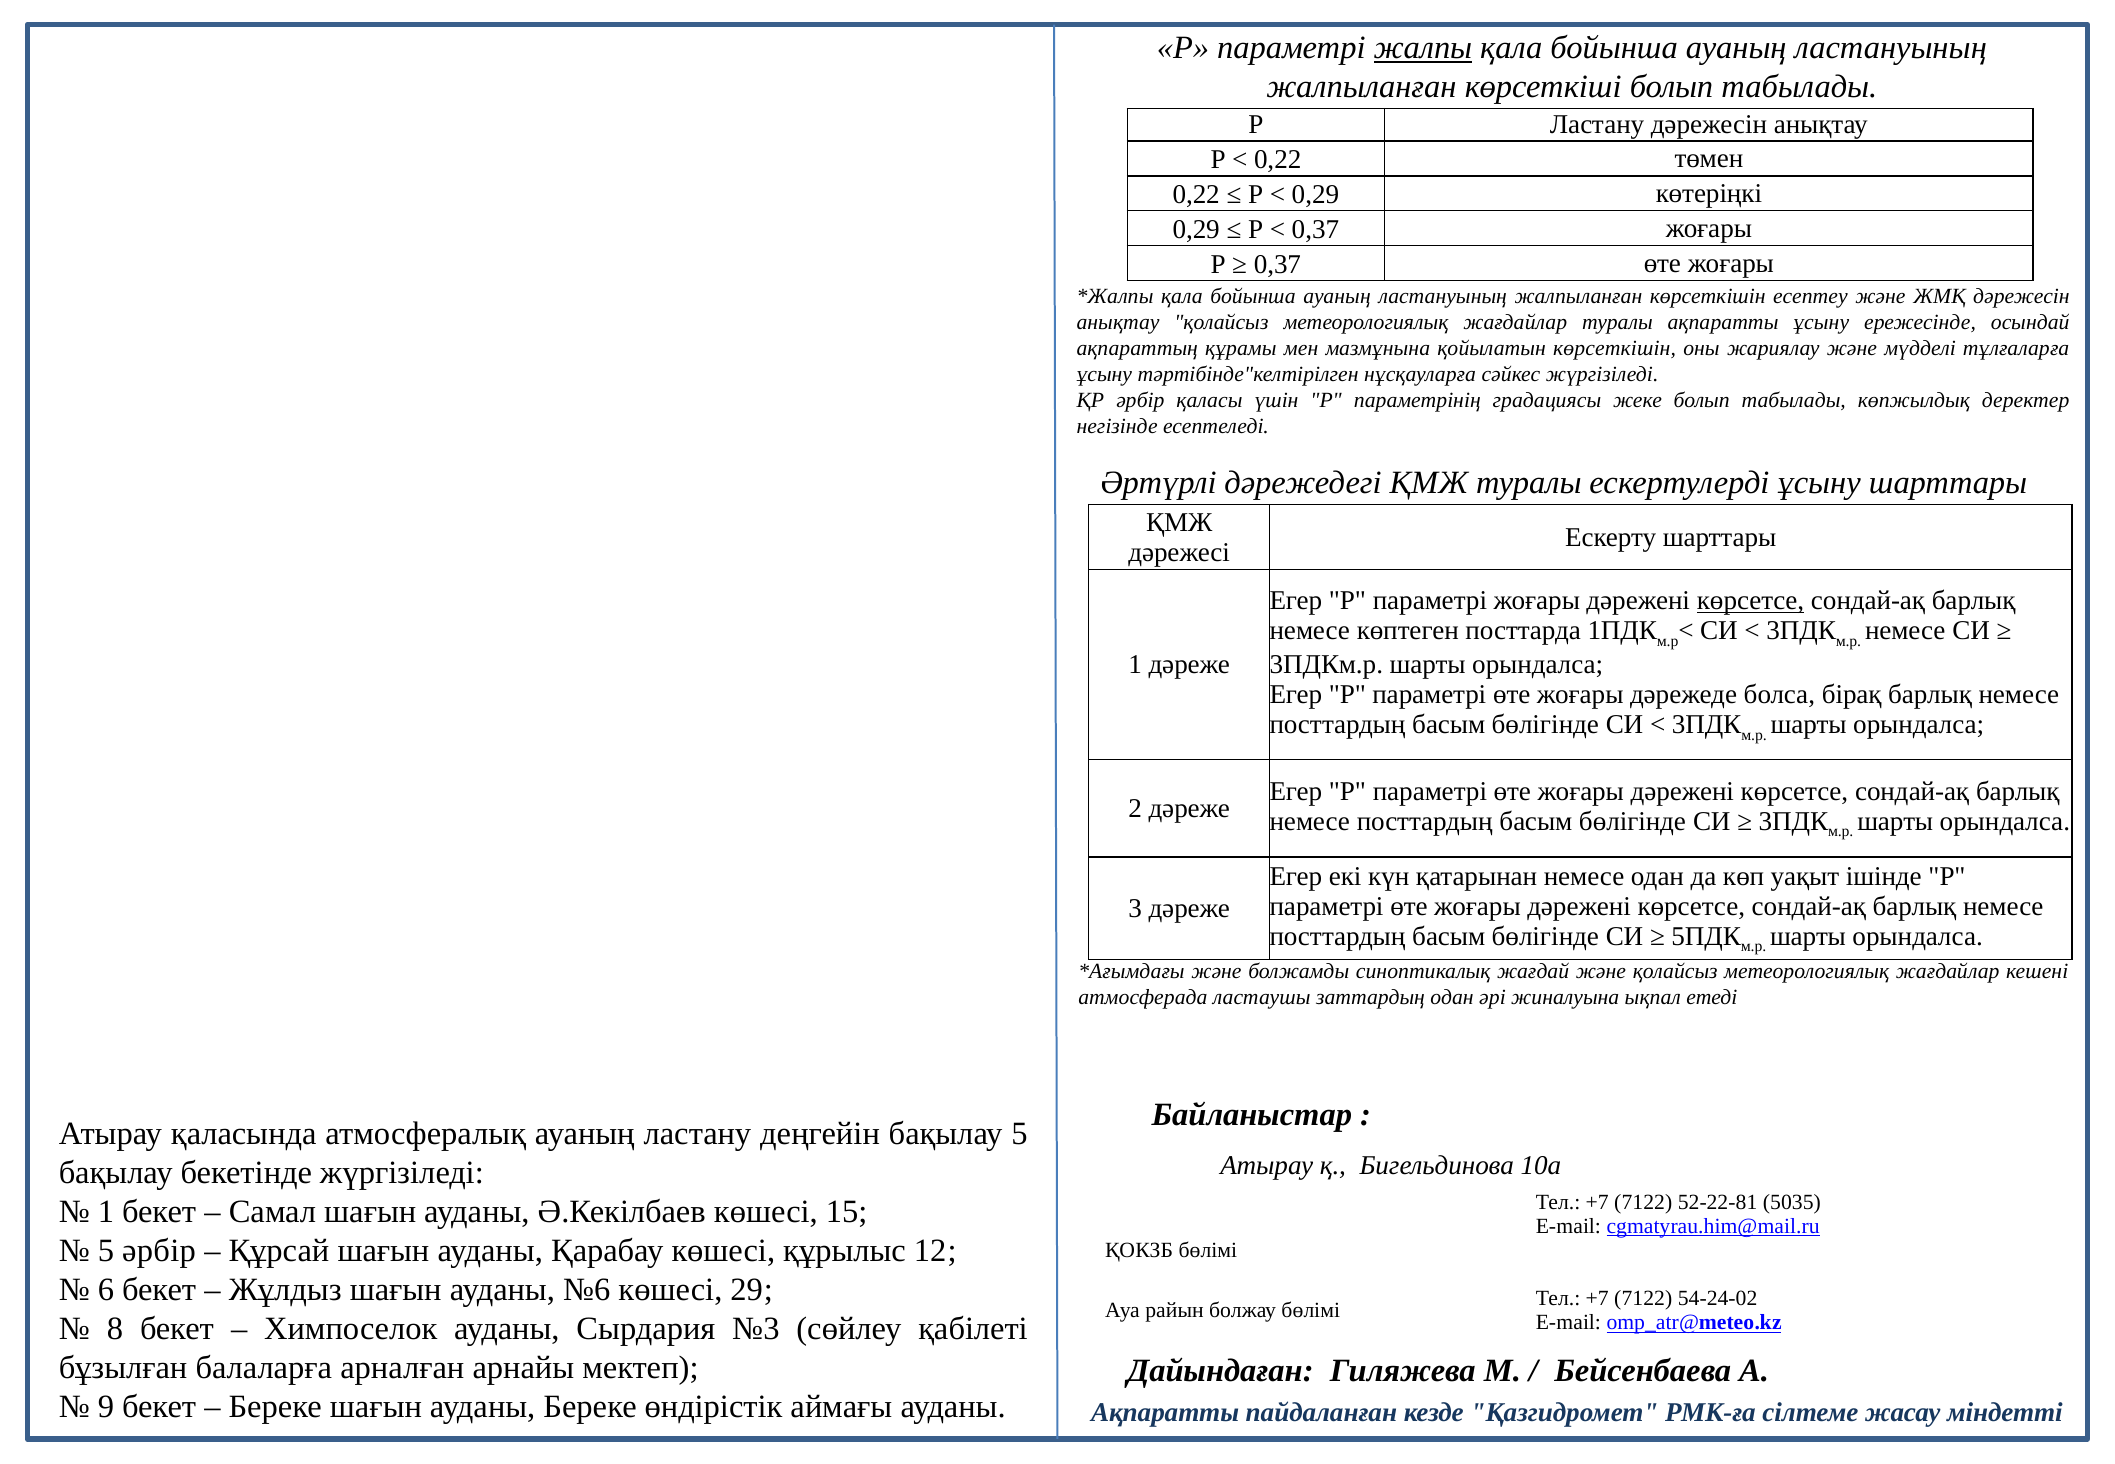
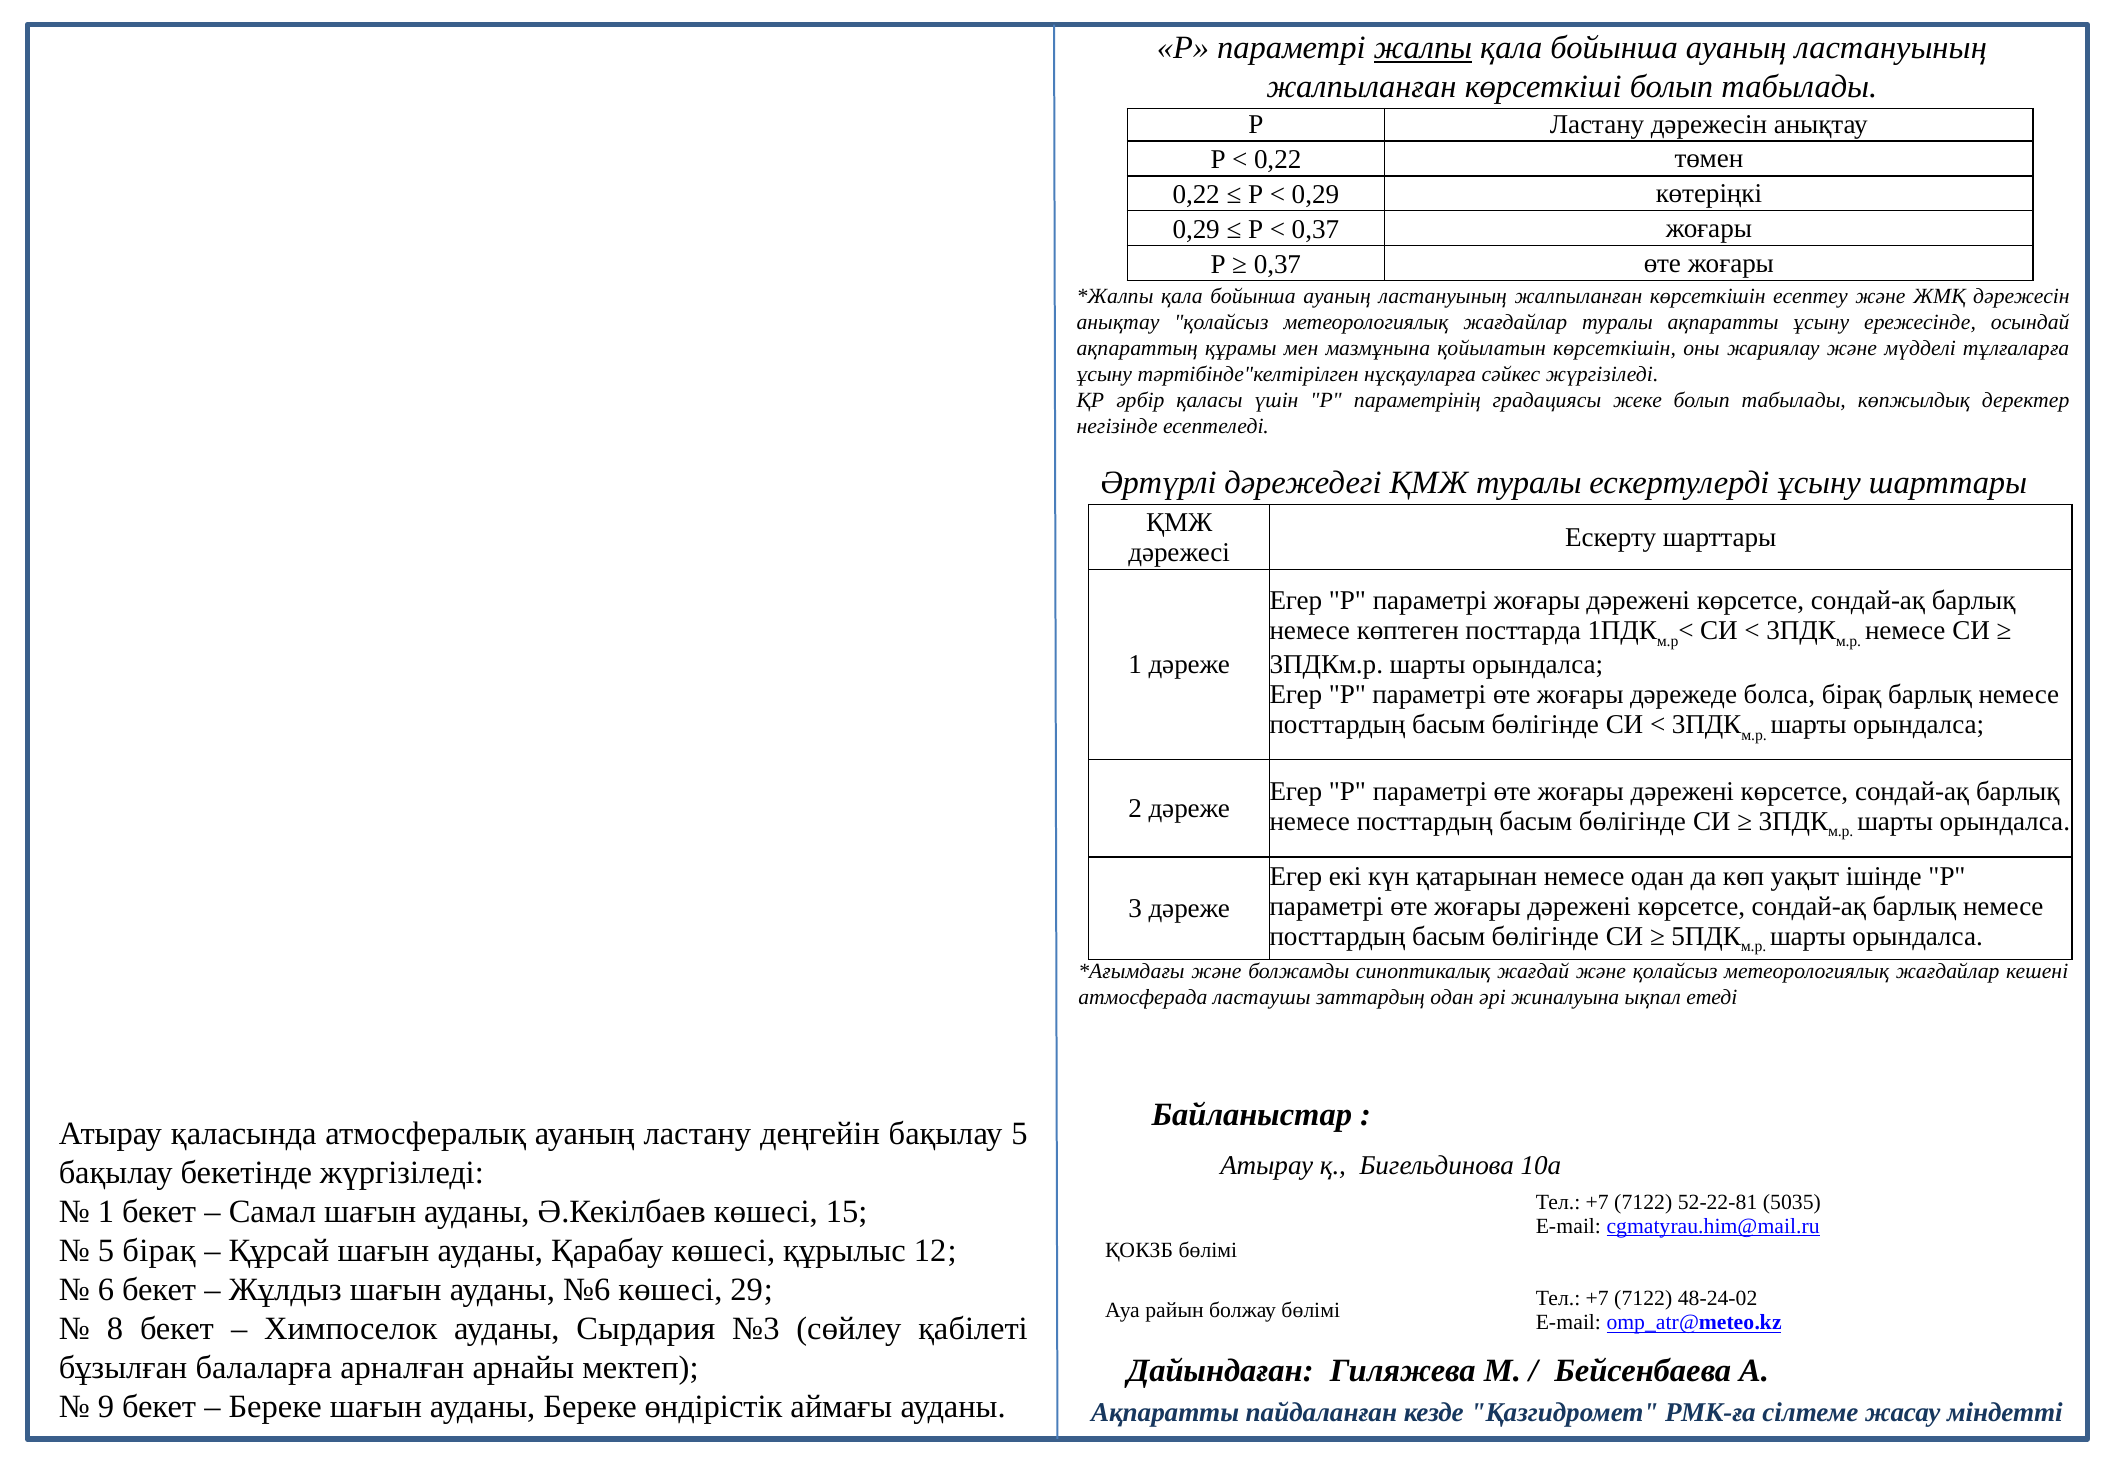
көрсетсе at (1751, 601) underline: present -> none
5 әрбір: әрбір -> бірақ
54-24-02: 54-24-02 -> 48-24-02
